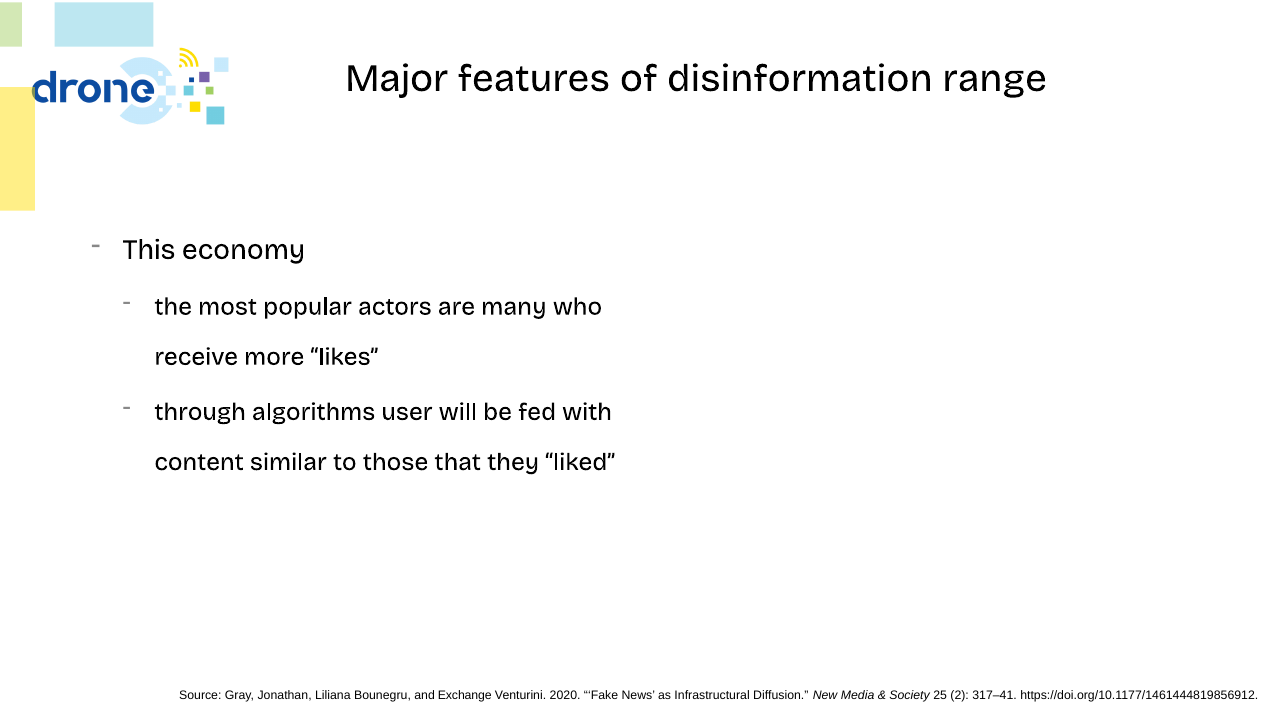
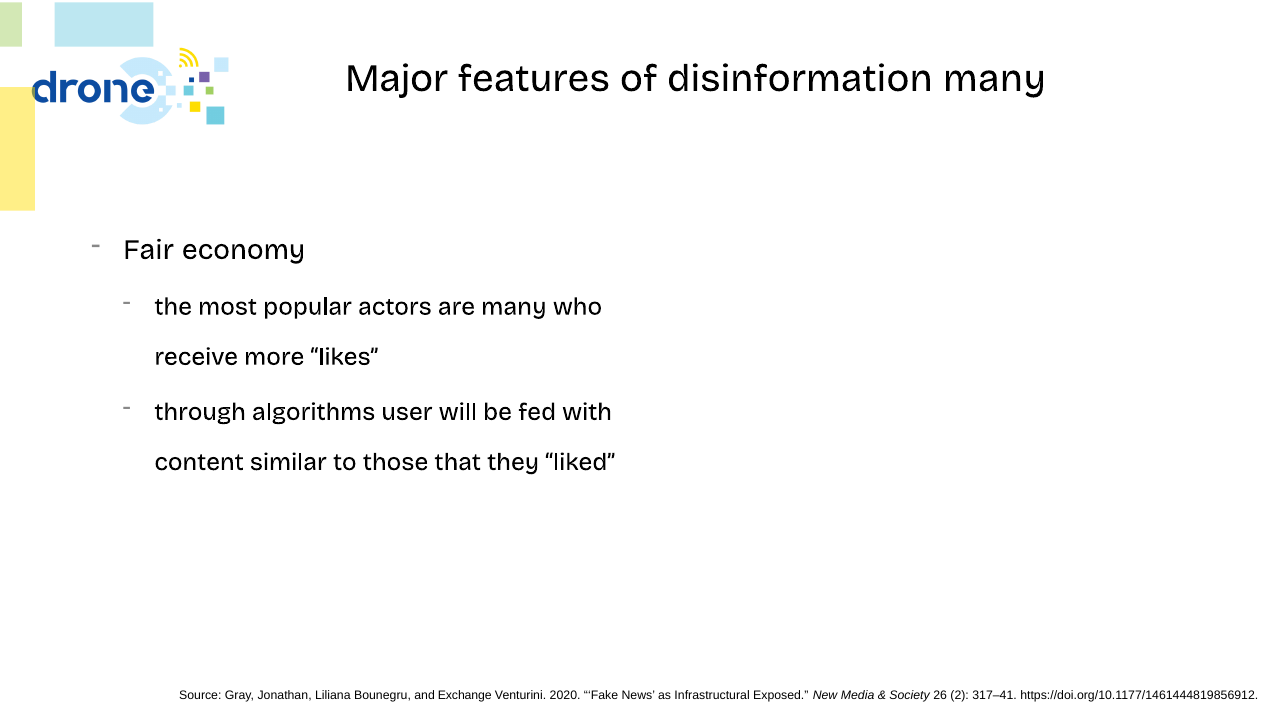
disinformation range: range -> many
This: This -> Fair
Diffusion: Diffusion -> Exposed
25: 25 -> 26
